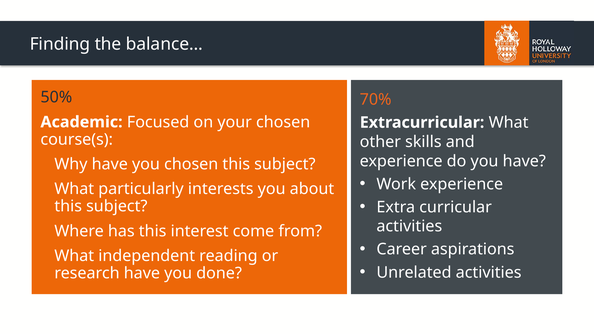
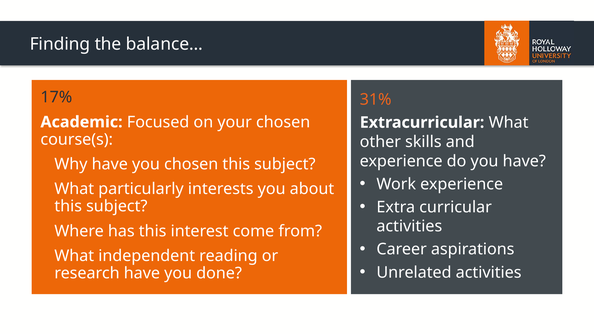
50%: 50% -> 17%
70%: 70% -> 31%
